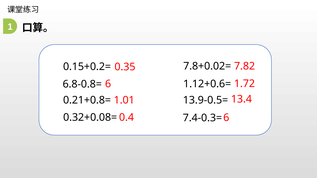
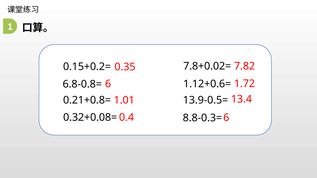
7.4-0.3=: 7.4-0.3= -> 8.8-0.3=
